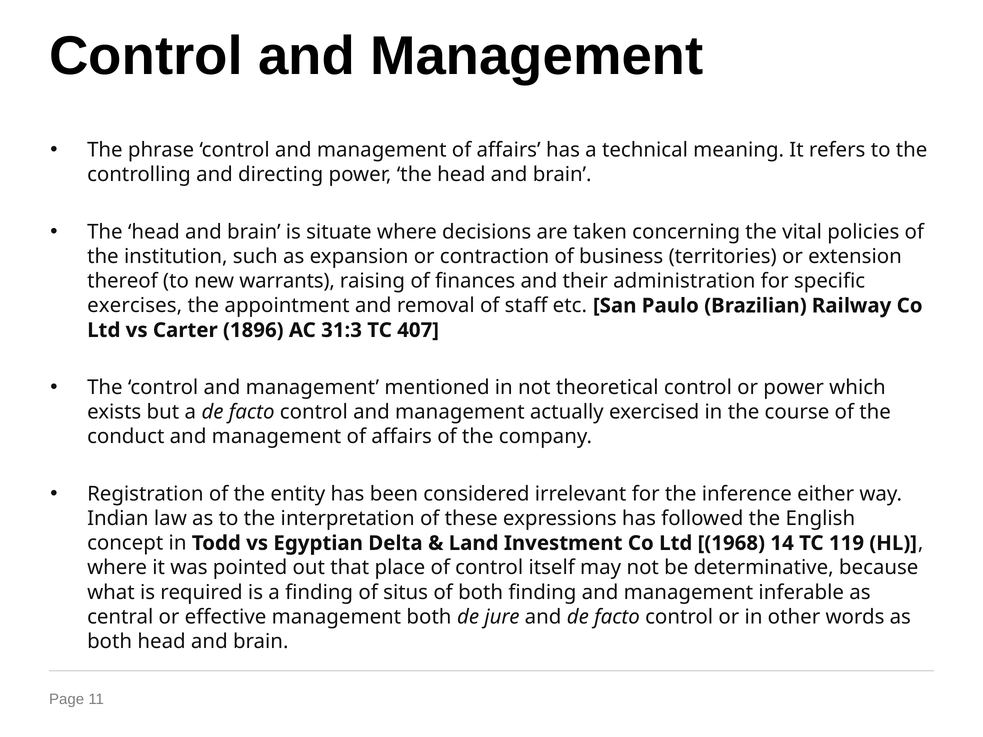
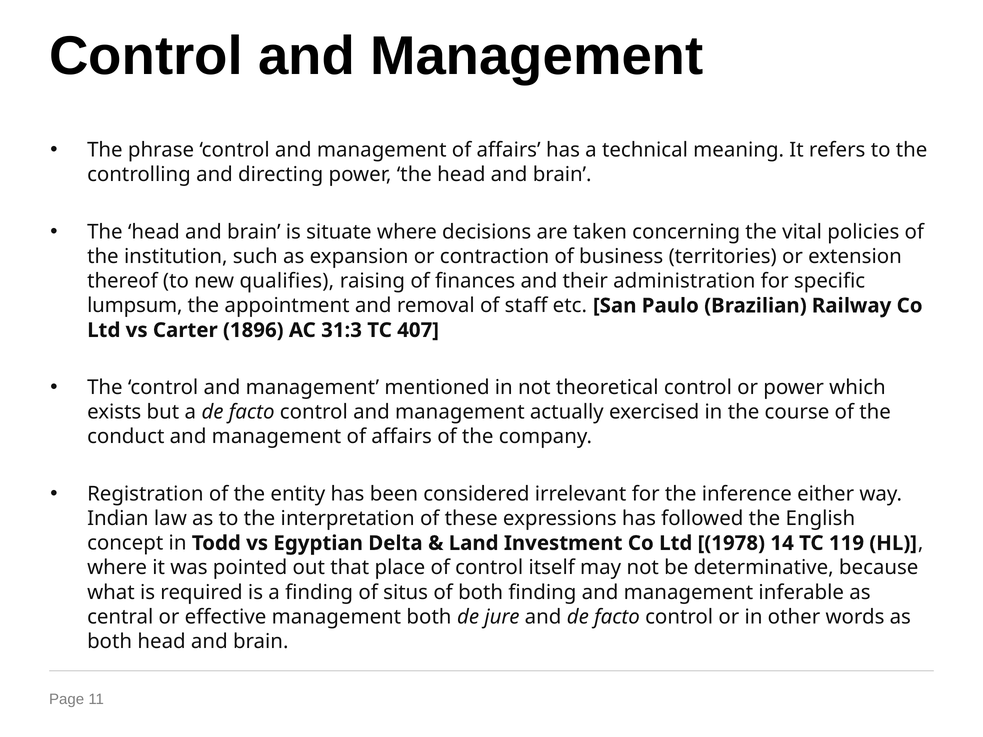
warrants: warrants -> qualifies
exercises: exercises -> lumpsum
1968: 1968 -> 1978
